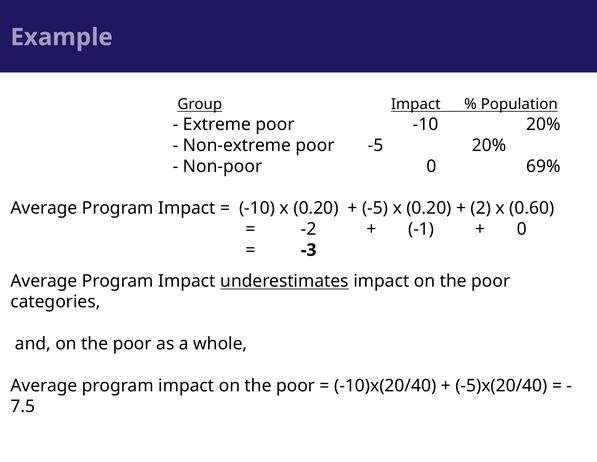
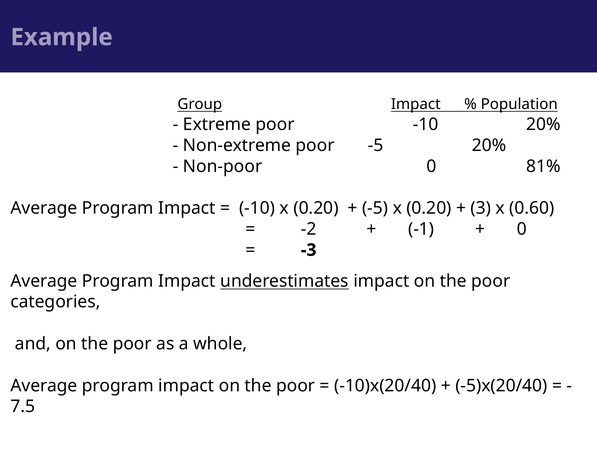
69%: 69% -> 81%
2: 2 -> 3
